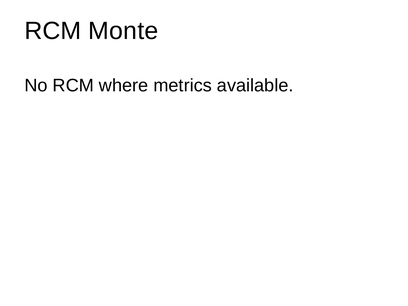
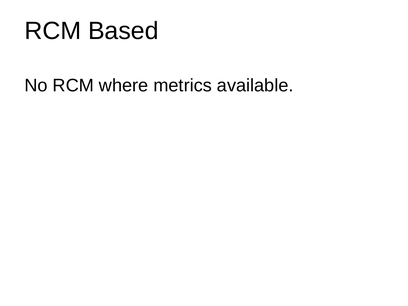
Monte: Monte -> Based
